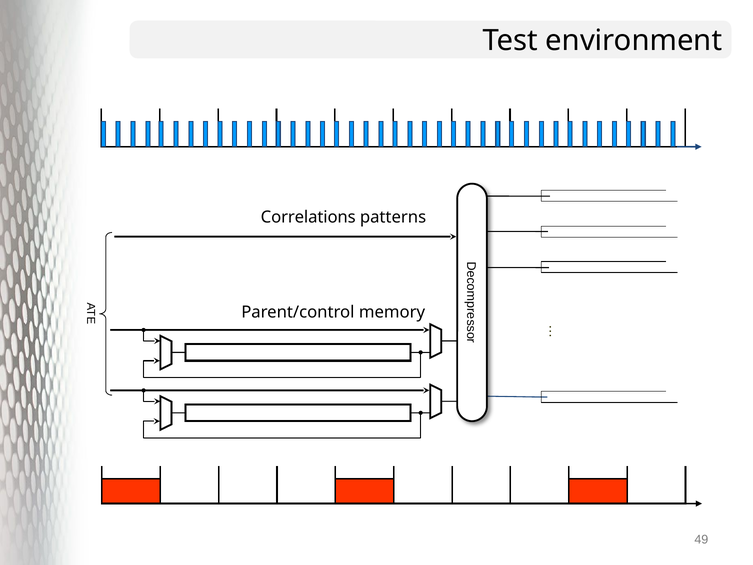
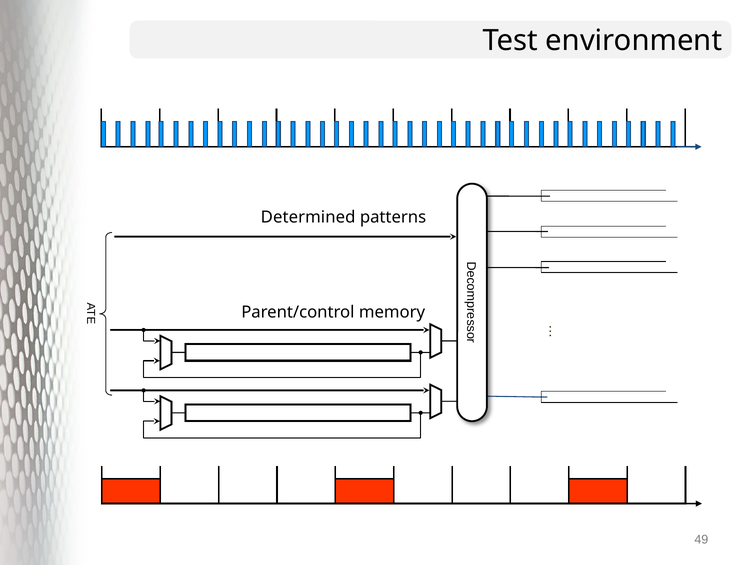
Correlations: Correlations -> Determined
